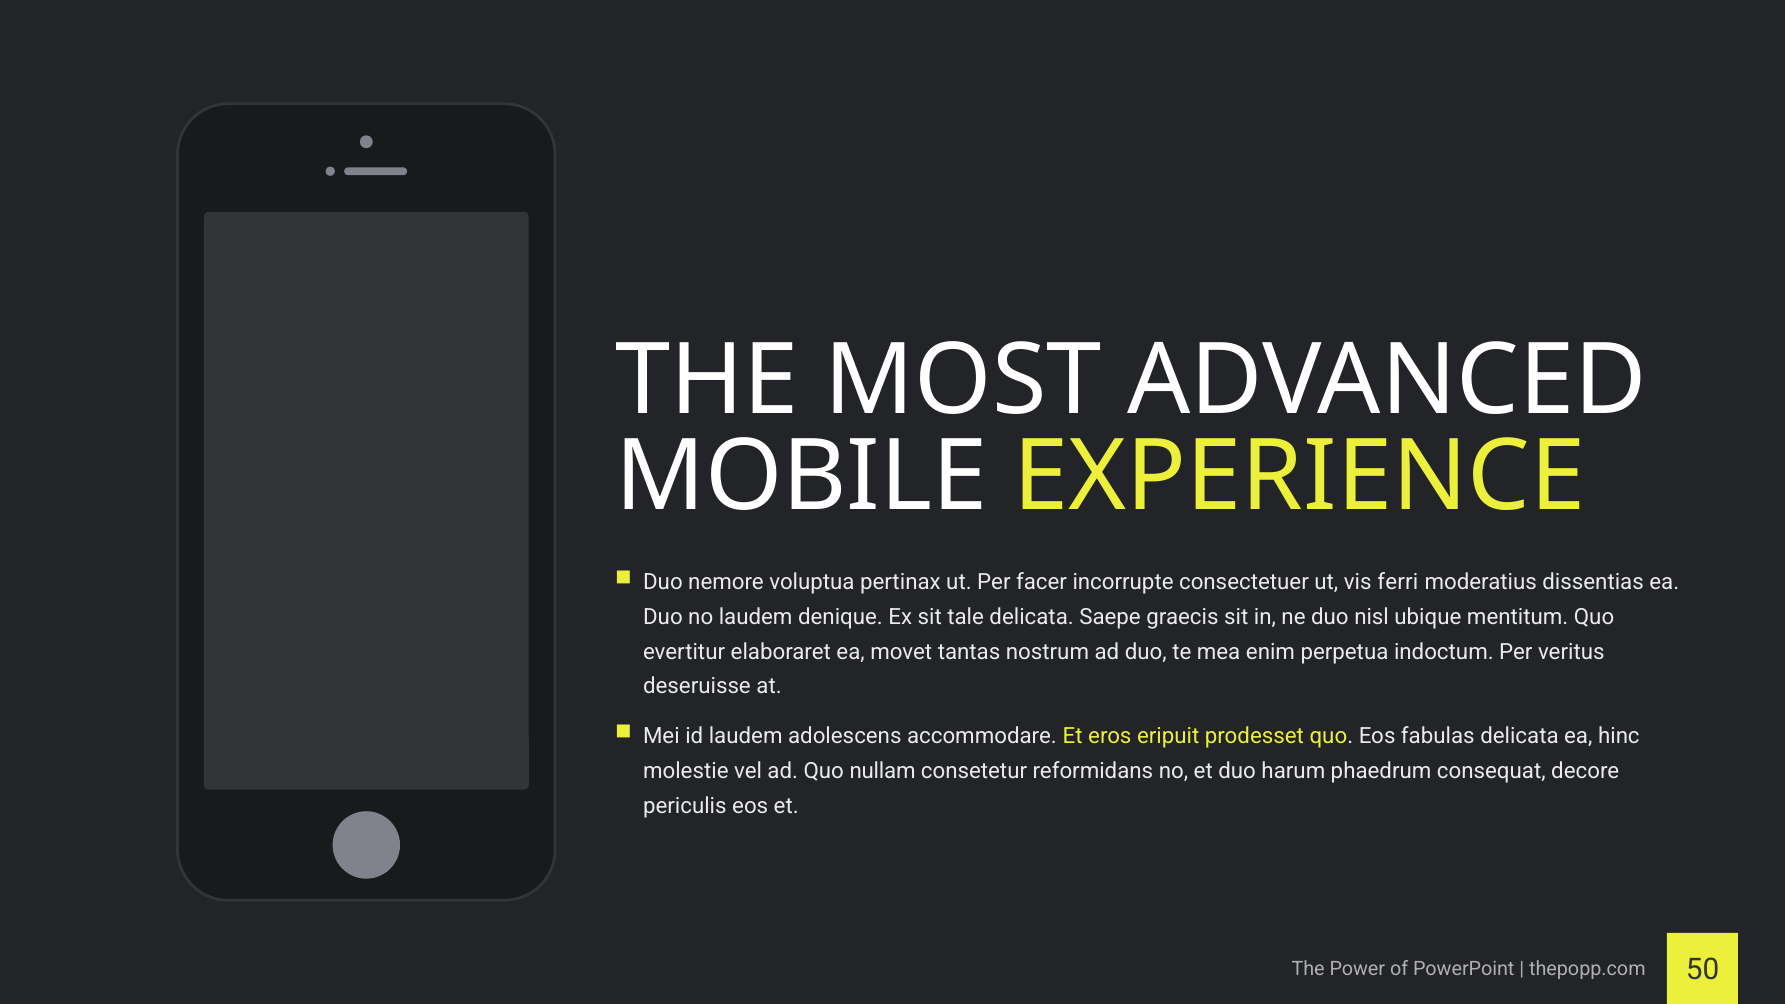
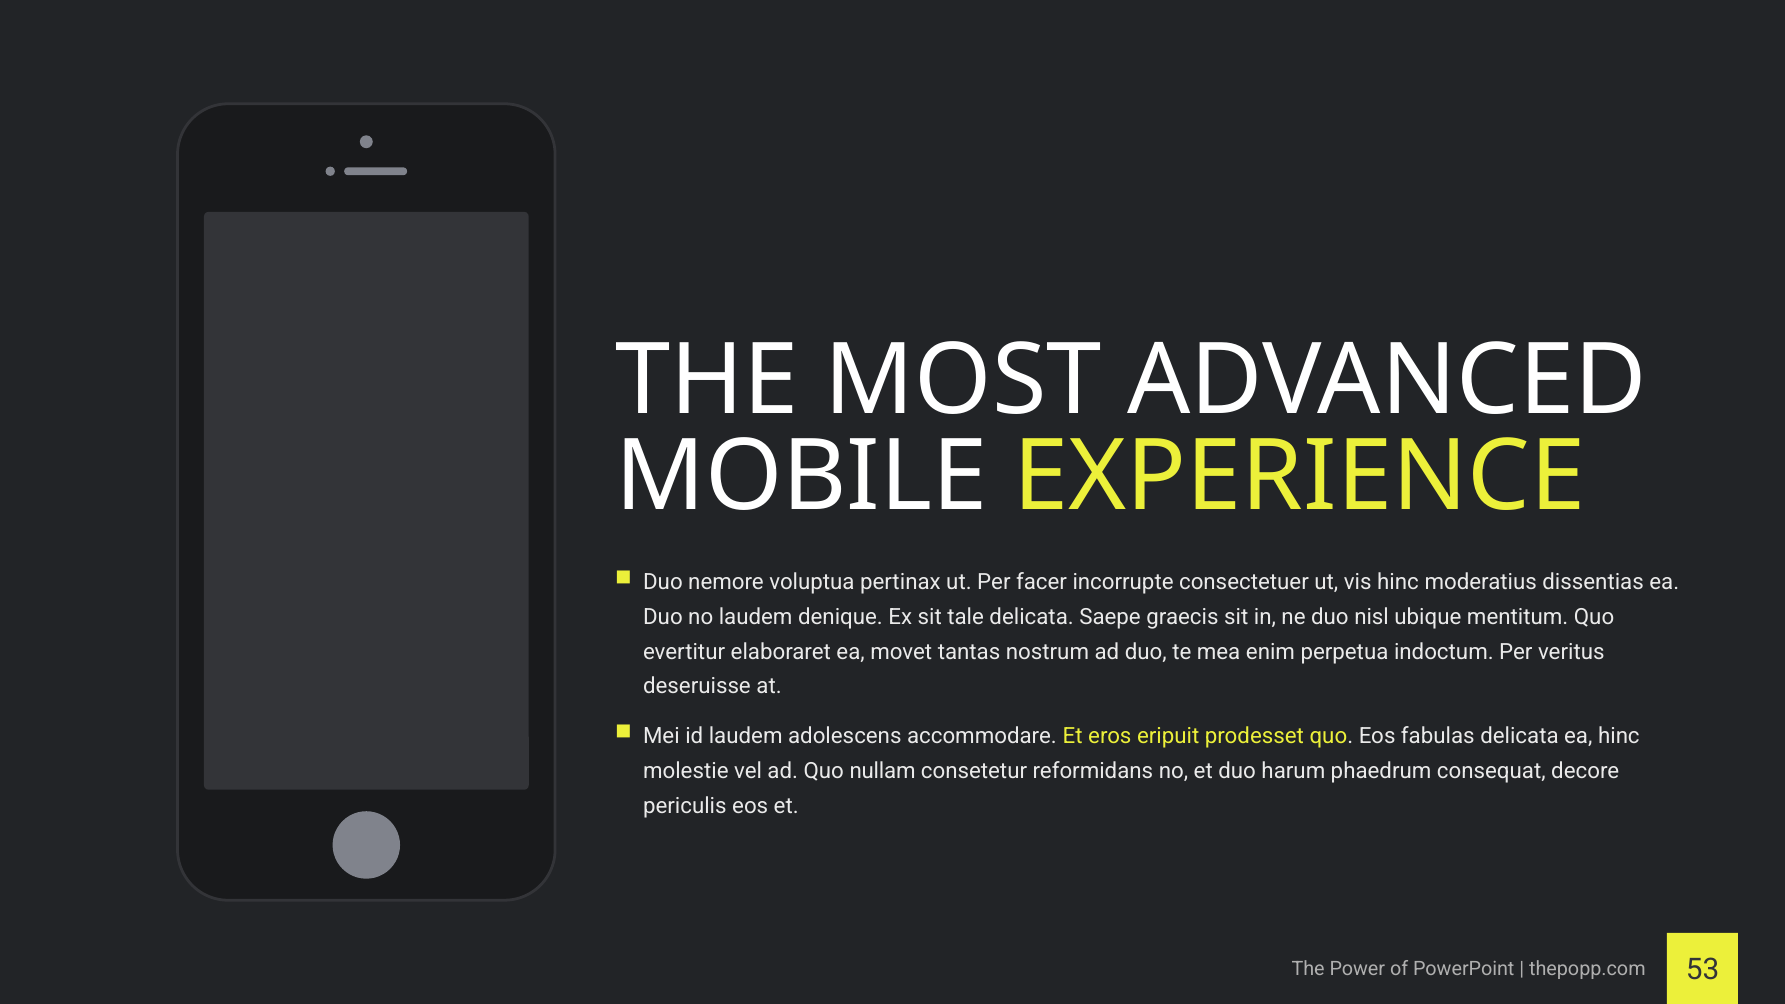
vis ferri: ferri -> hinc
50: 50 -> 53
